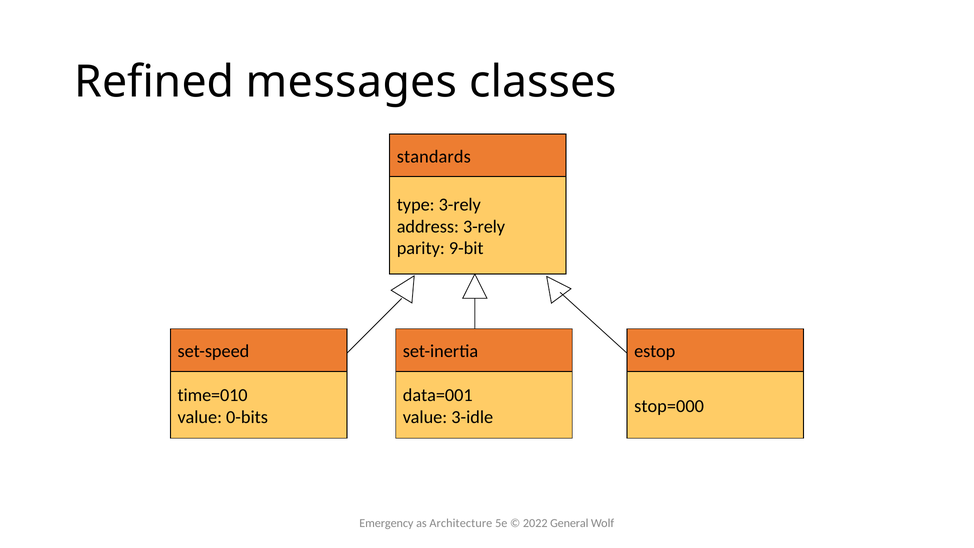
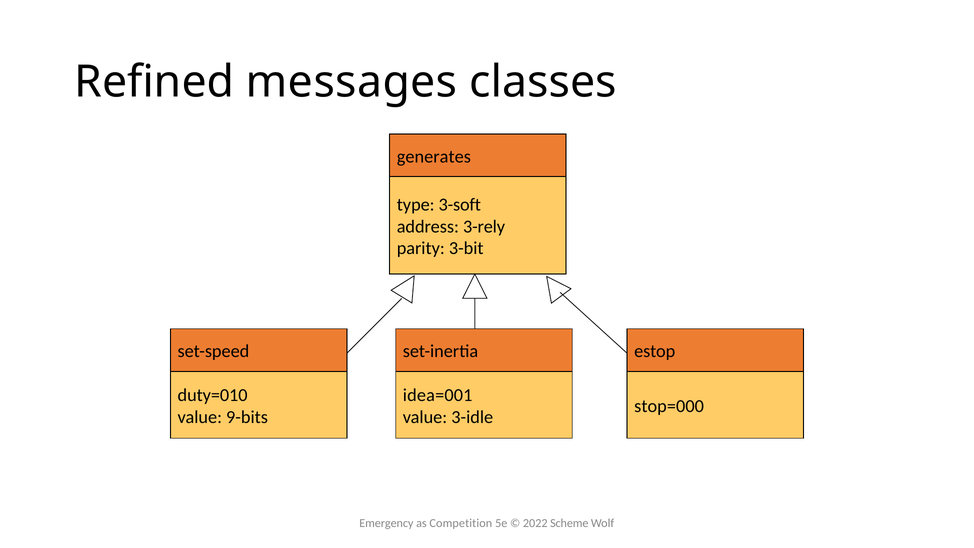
standards: standards -> generates
type 3-rely: 3-rely -> 3-soft
9-bit: 9-bit -> 3-bit
time=010: time=010 -> duty=010
data=001: data=001 -> idea=001
0-bits: 0-bits -> 9-bits
Architecture: Architecture -> Competition
General: General -> Scheme
